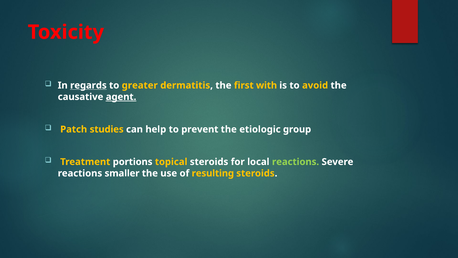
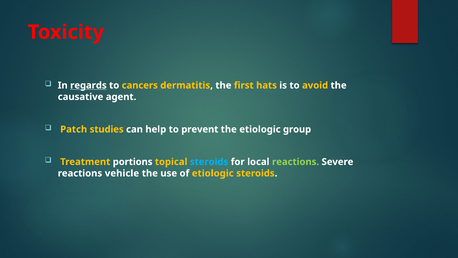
greater: greater -> cancers
with: with -> hats
agent underline: present -> none
steroids at (209, 162) colour: white -> light blue
smaller: smaller -> vehicle
of resulting: resulting -> etiologic
